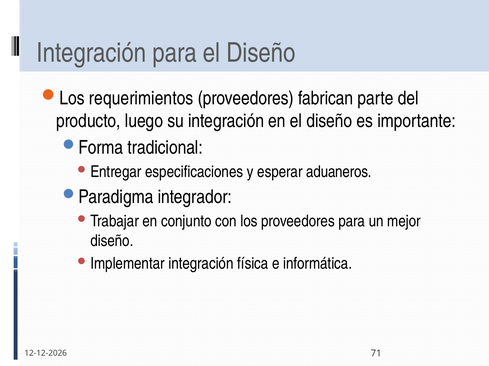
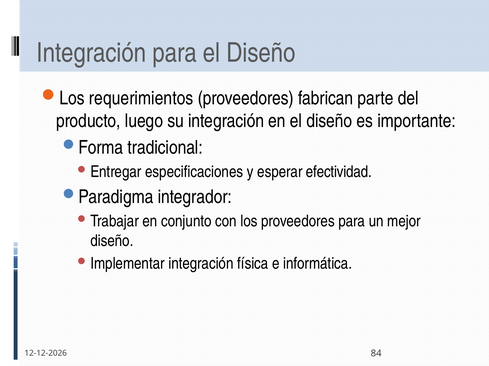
aduaneros: aduaneros -> efectividad
71: 71 -> 84
